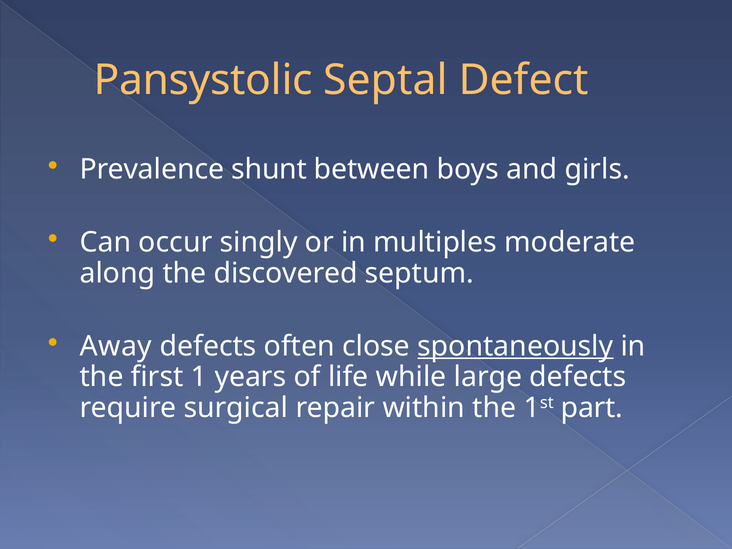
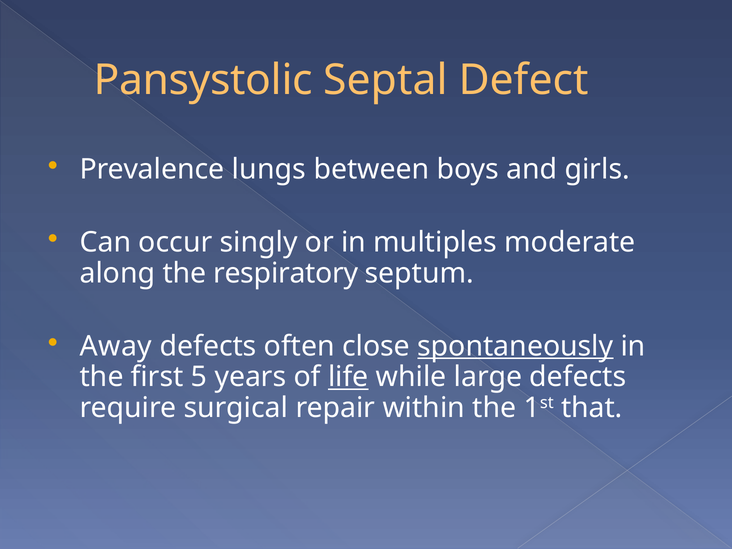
shunt: shunt -> lungs
discovered: discovered -> respiratory
1: 1 -> 5
life underline: none -> present
part: part -> that
